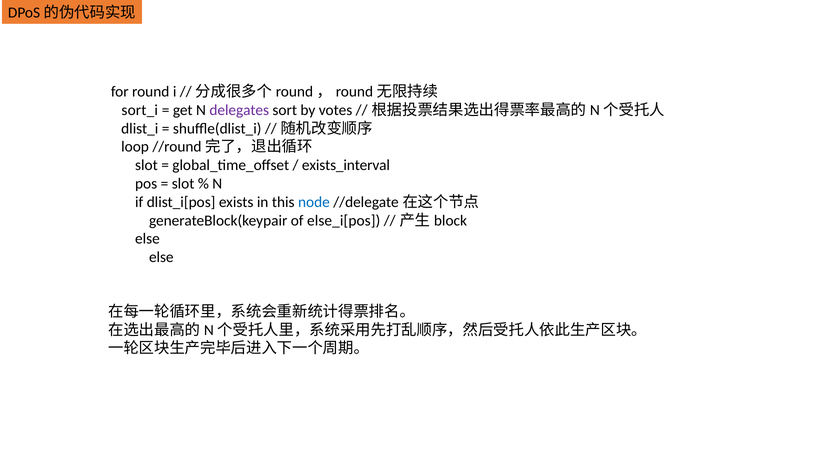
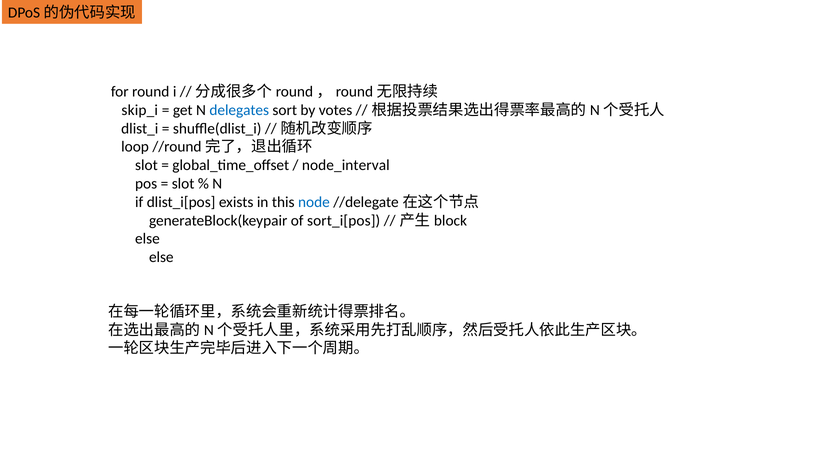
sort_i: sort_i -> skip_i
delegates colour: purple -> blue
exists_interval: exists_interval -> node_interval
else_i[pos: else_i[pos -> sort_i[pos
